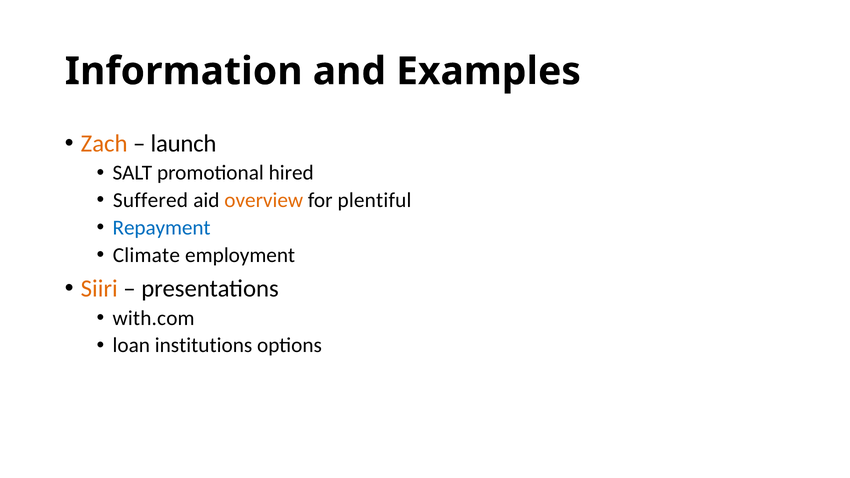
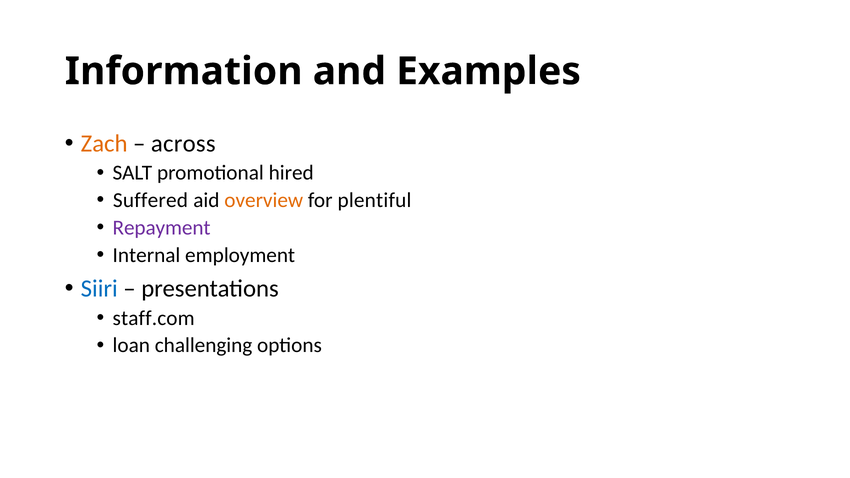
launch: launch -> across
Repayment colour: blue -> purple
Climate: Climate -> Internal
Siiri colour: orange -> blue
with.com: with.com -> staff.com
institutions: institutions -> challenging
